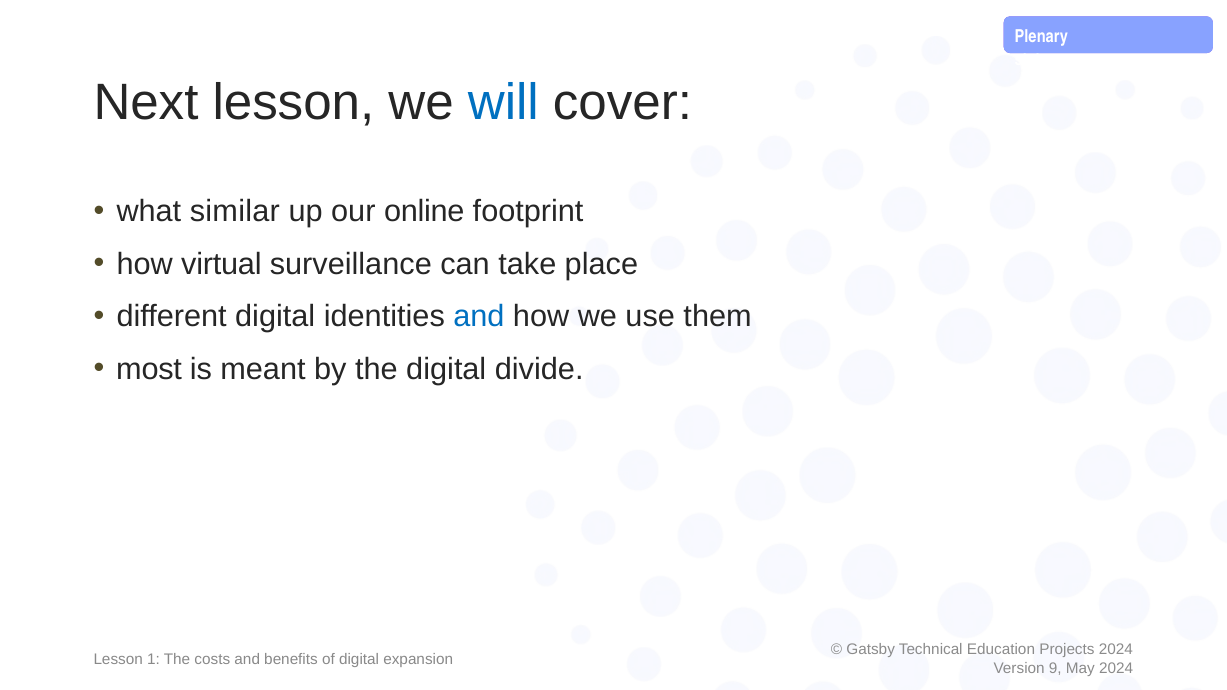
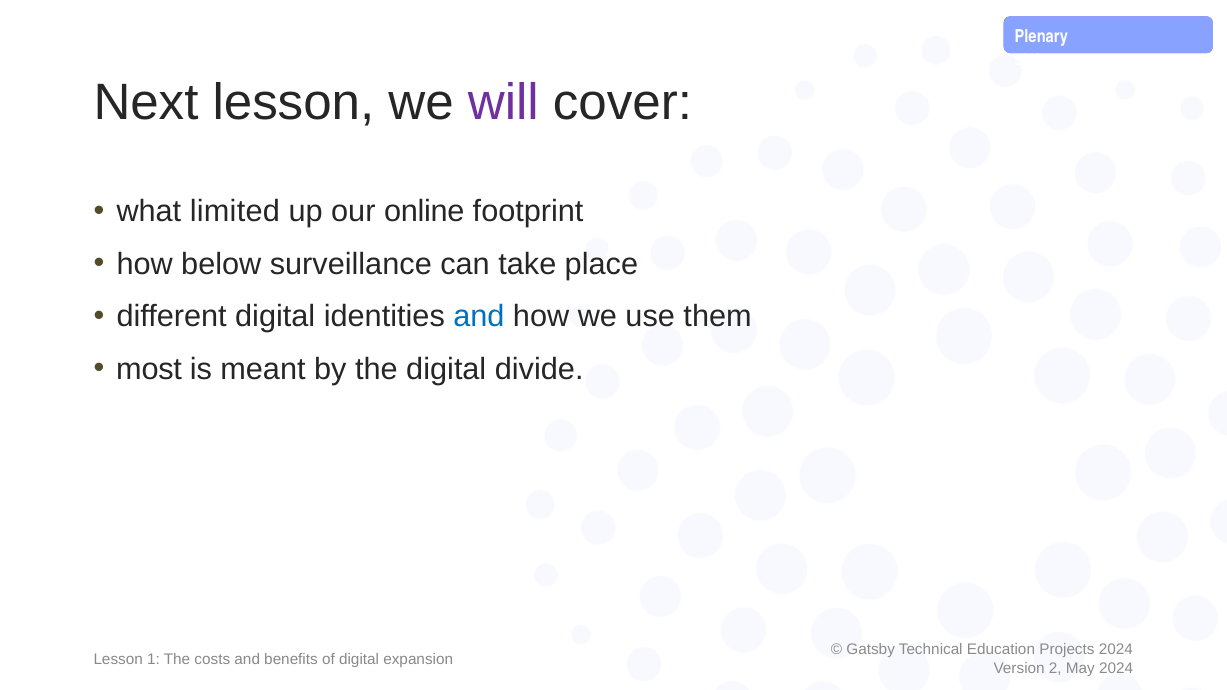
will colour: blue -> purple
similar: similar -> limited
virtual: virtual -> below
9: 9 -> 2
